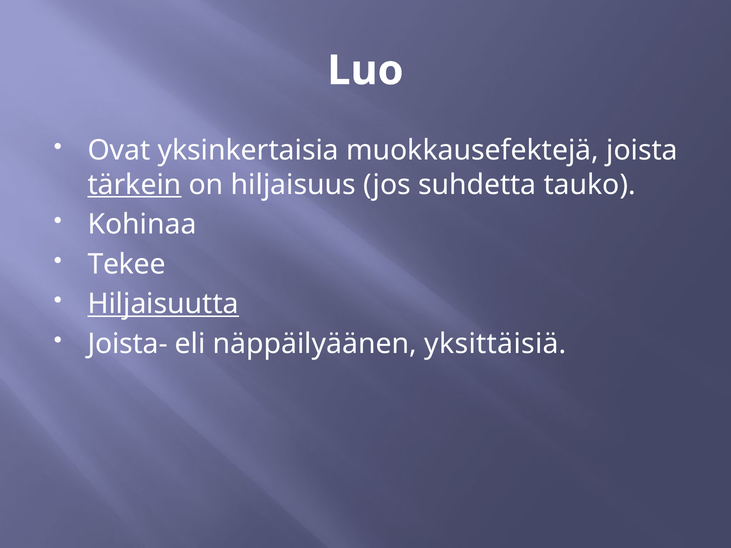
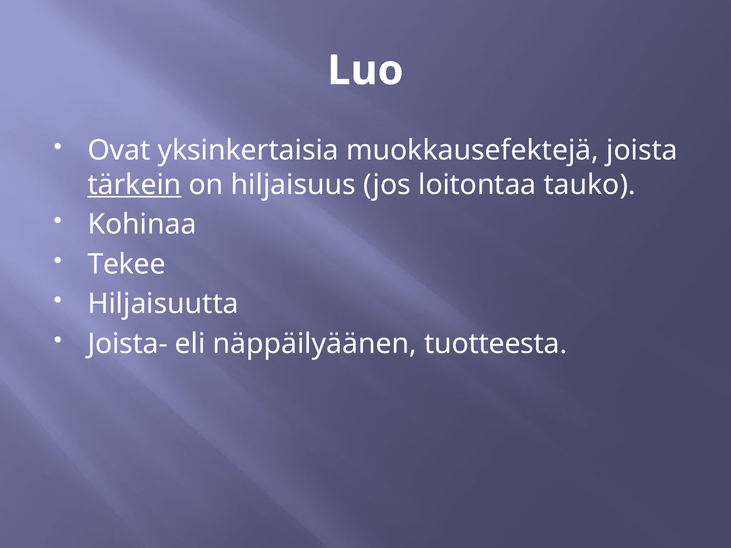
suhdetta: suhdetta -> loitontaa
Hiljaisuutta underline: present -> none
yksittäisiä: yksittäisiä -> tuotteesta
